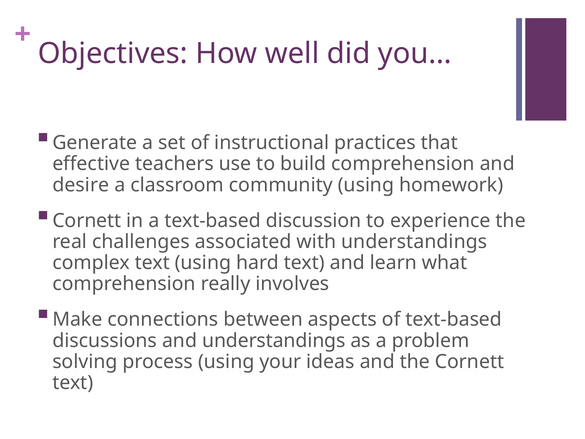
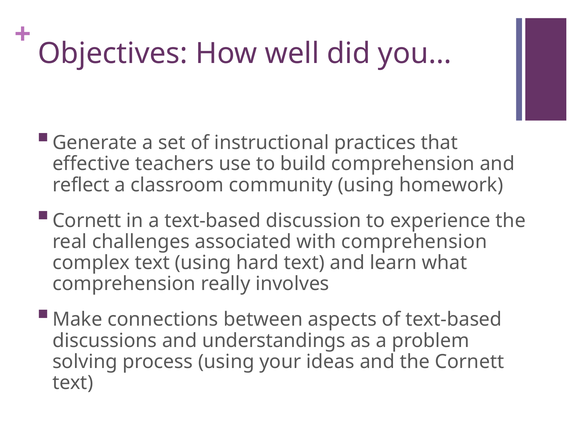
desire: desire -> reflect
with understandings: understandings -> comprehension
